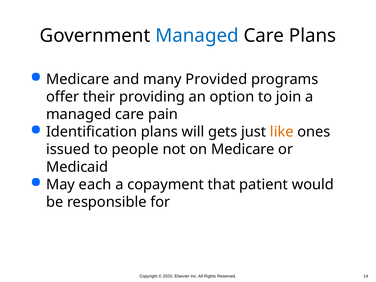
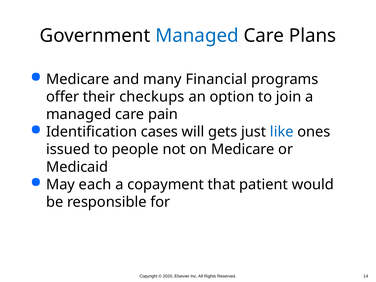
Provided: Provided -> Financial
providing: providing -> checkups
Identification plans: plans -> cases
like colour: orange -> blue
